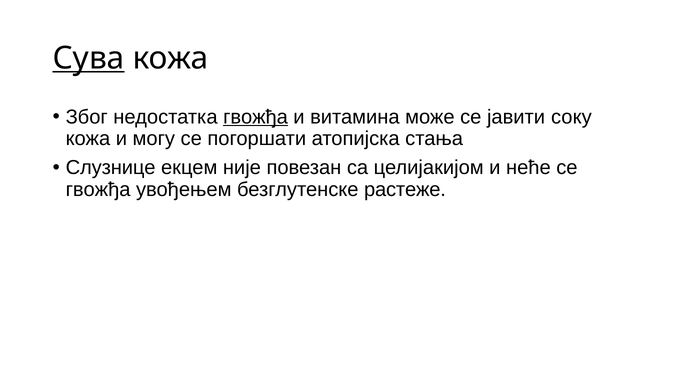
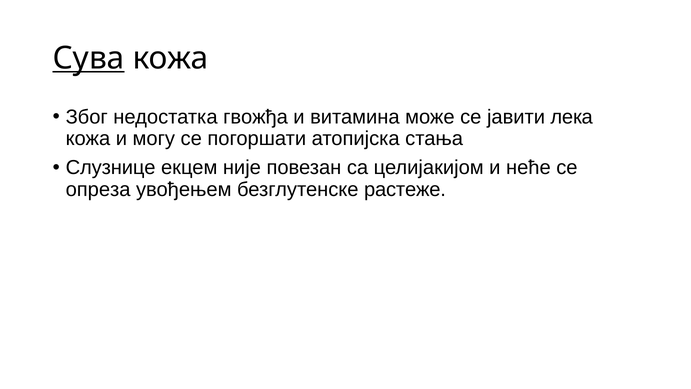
гвожђа at (256, 117) underline: present -> none
соку: соку -> лека
гвожђа at (98, 189): гвожђа -> опреза
